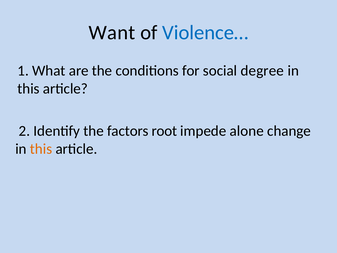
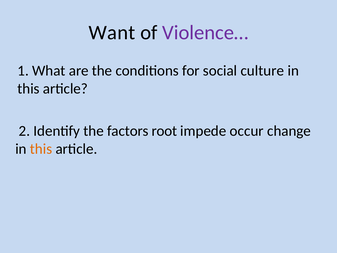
Violence… colour: blue -> purple
degree: degree -> culture
alone: alone -> occur
